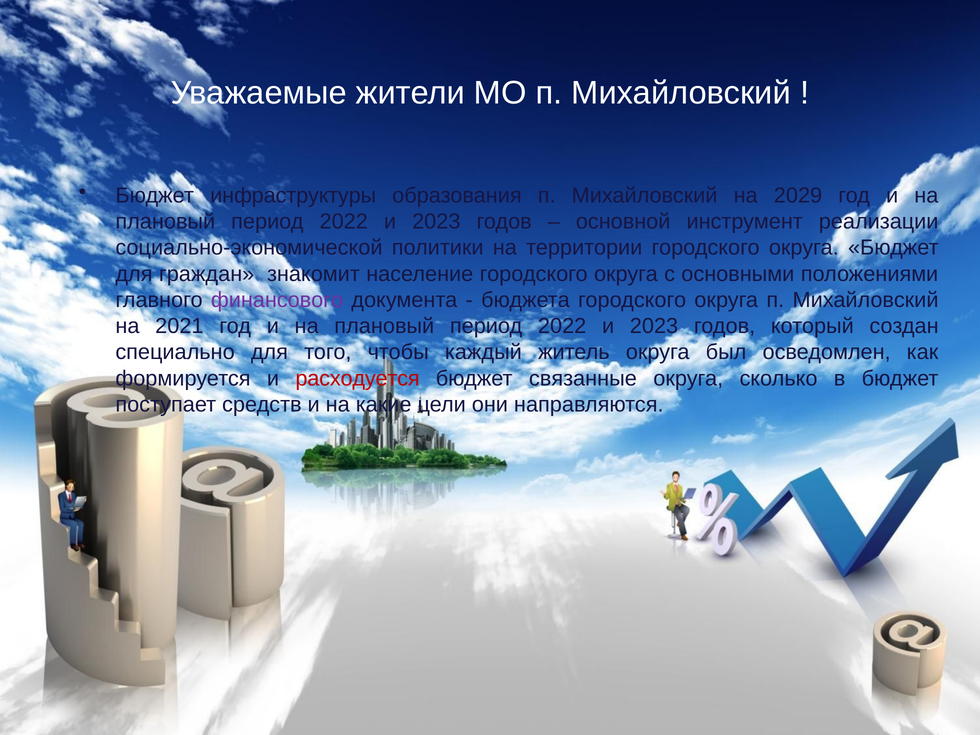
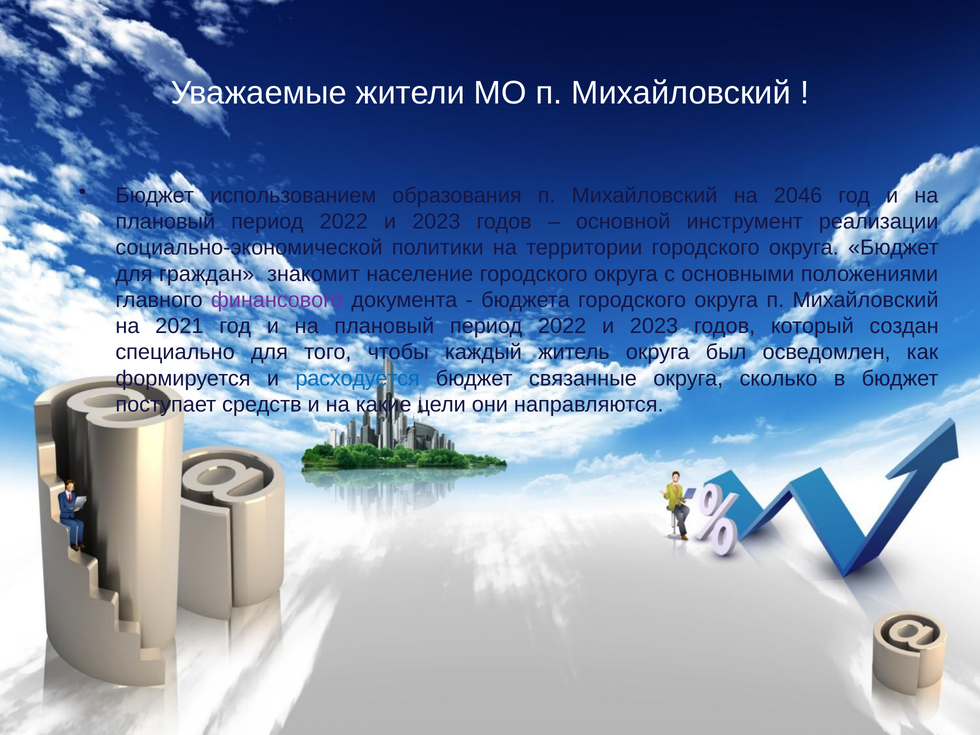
инфраструктуры: инфраструктуры -> использованием
2029: 2029 -> 2046
расходуется colour: red -> blue
